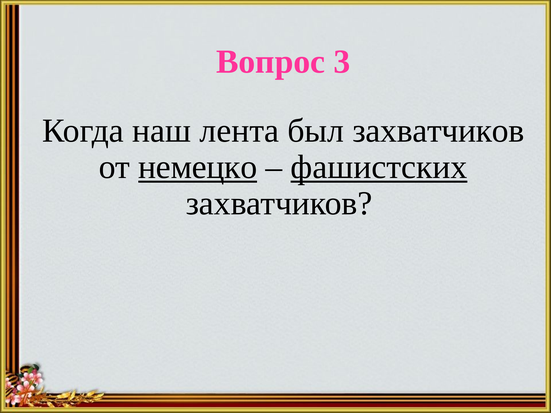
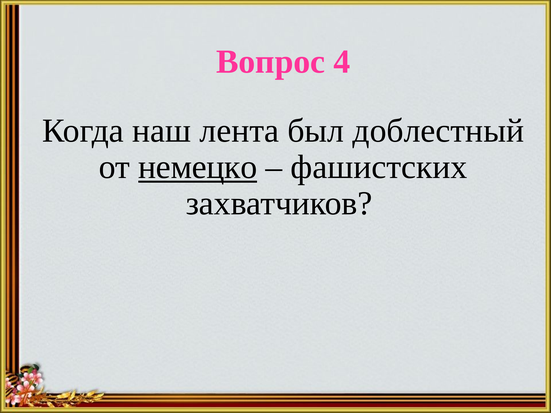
3: 3 -> 4
был захватчиков: захватчиков -> доблестный
фашистских underline: present -> none
